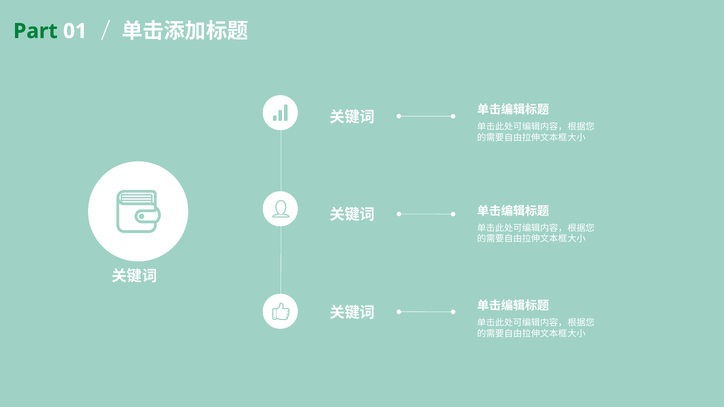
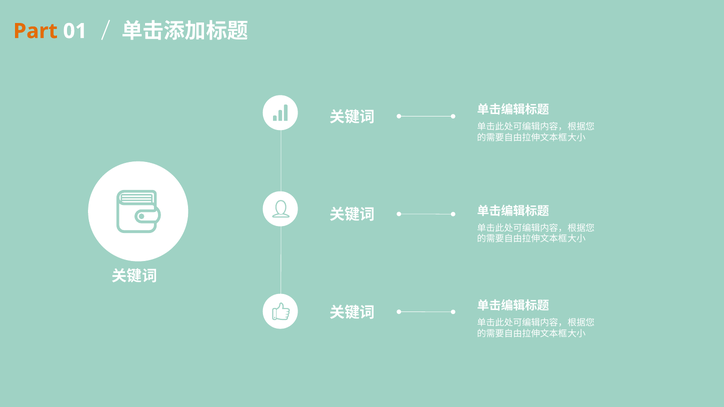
Part colour: green -> orange
